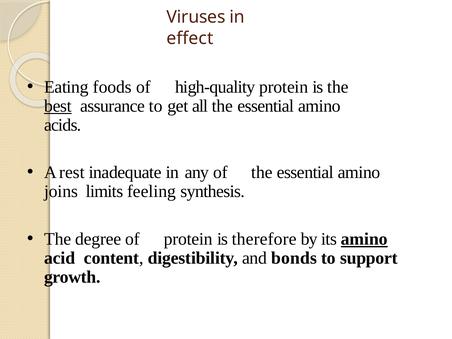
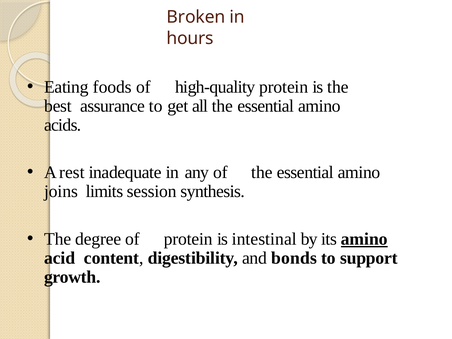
Viruses: Viruses -> Broken
effect: effect -> hours
best underline: present -> none
feeling: feeling -> session
therefore: therefore -> intestinal
